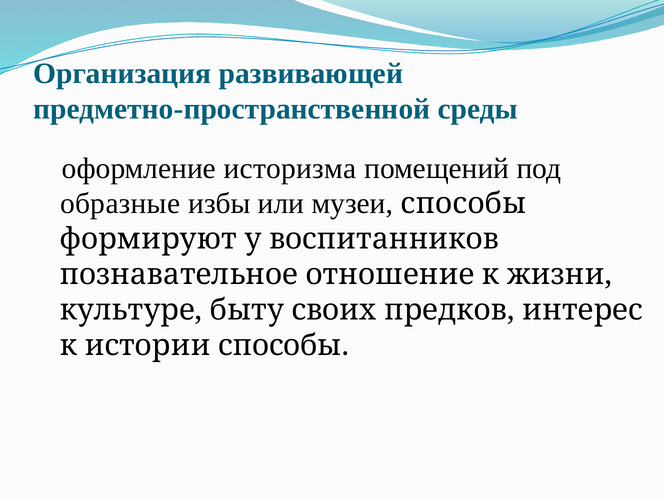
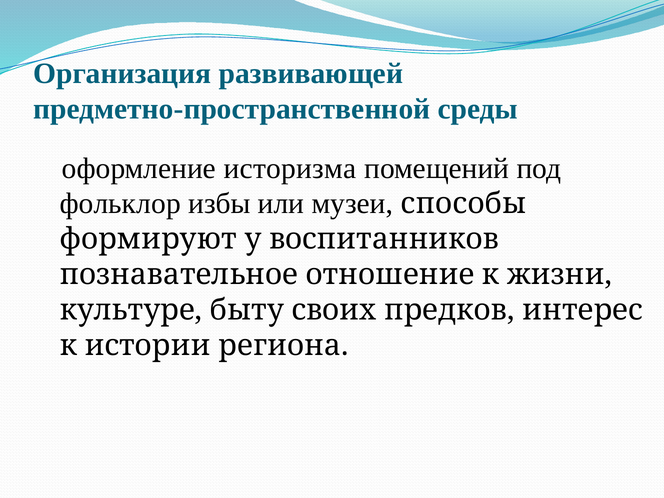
образные: образные -> фольклор
истории способы: способы -> региона
